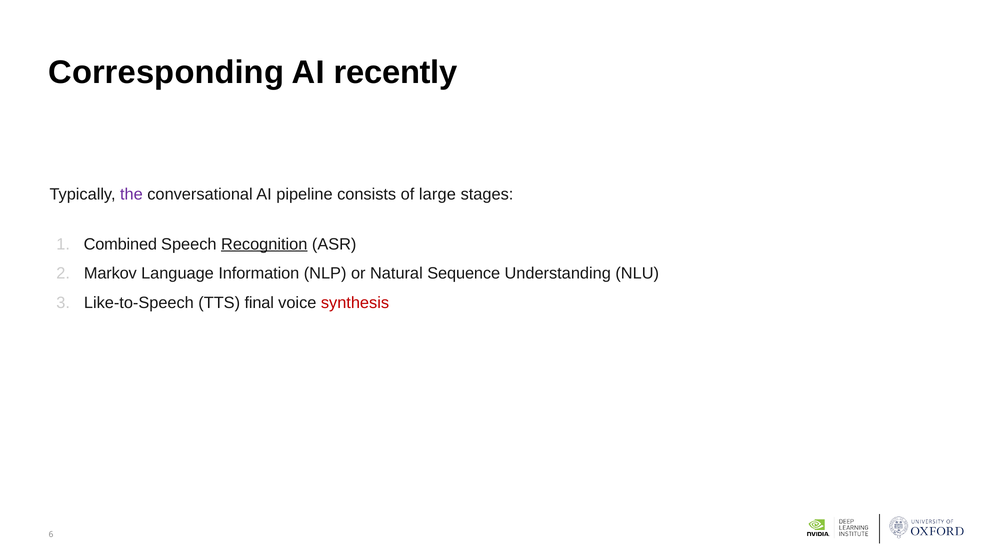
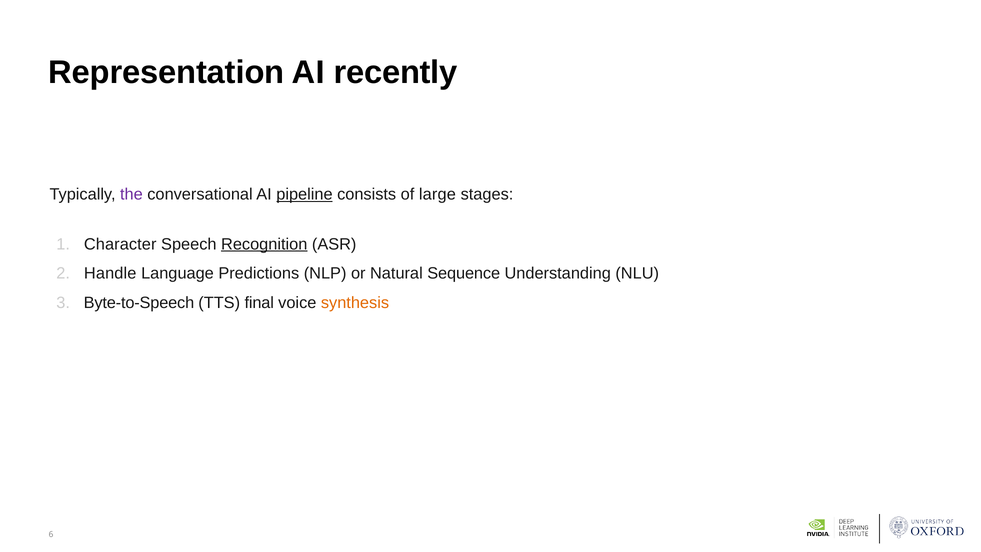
Corresponding: Corresponding -> Representation
pipeline underline: none -> present
Combined: Combined -> Character
Markov: Markov -> Handle
Information: Information -> Predictions
Like-to-Speech: Like-to-Speech -> Byte-to-Speech
synthesis colour: red -> orange
